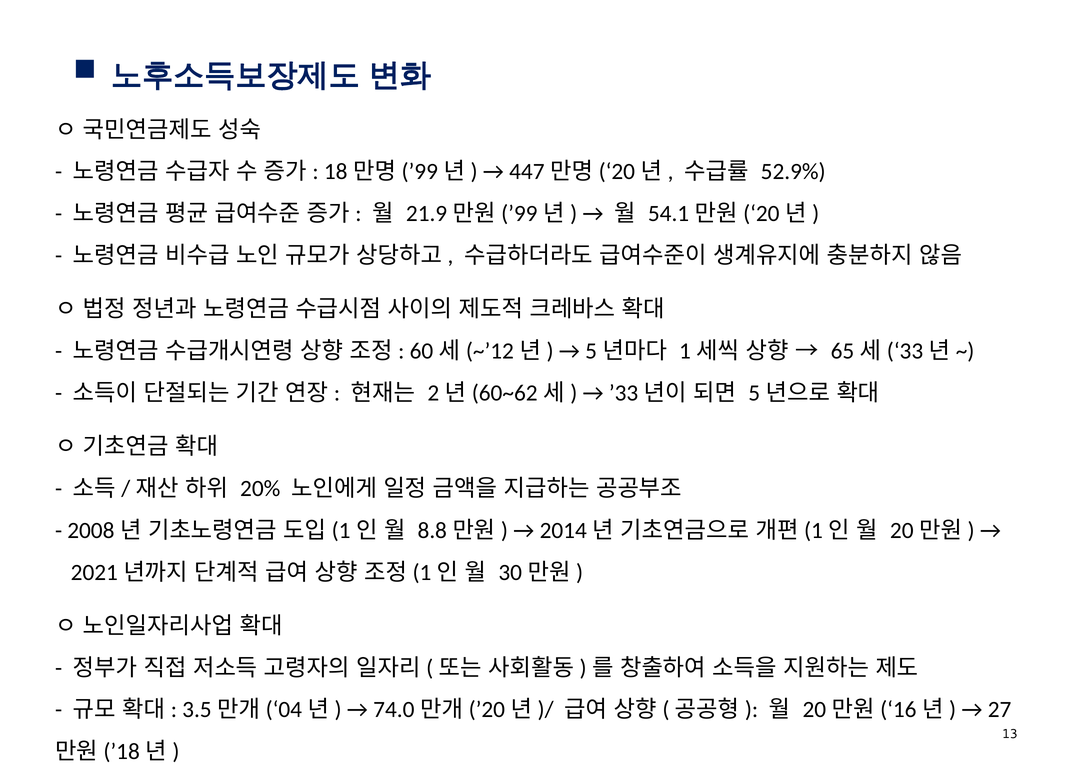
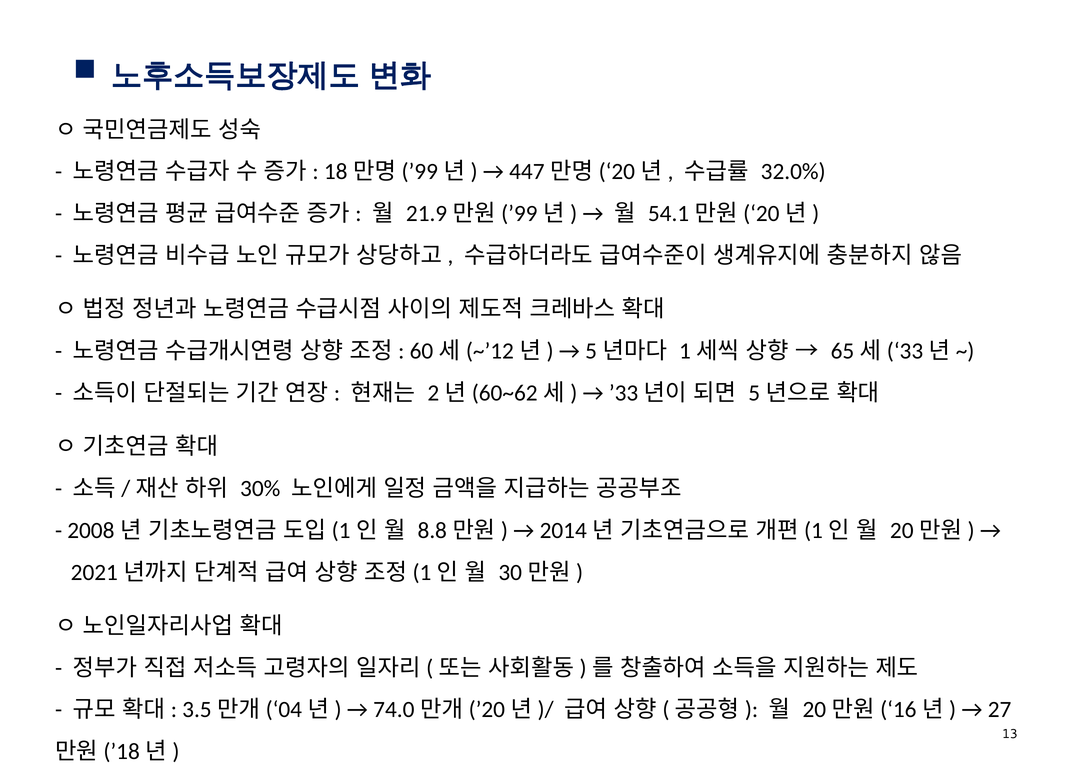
52.9%: 52.9% -> 32.0%
20%: 20% -> 30%
